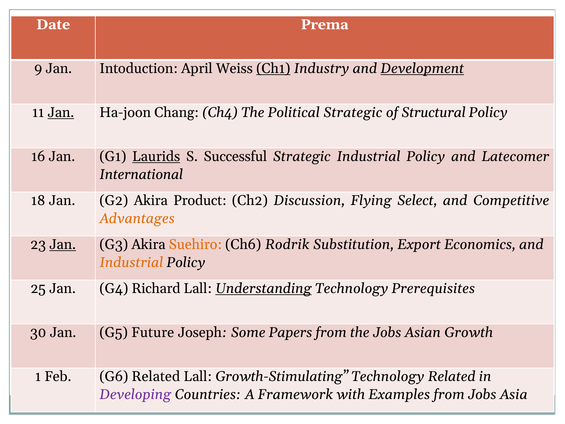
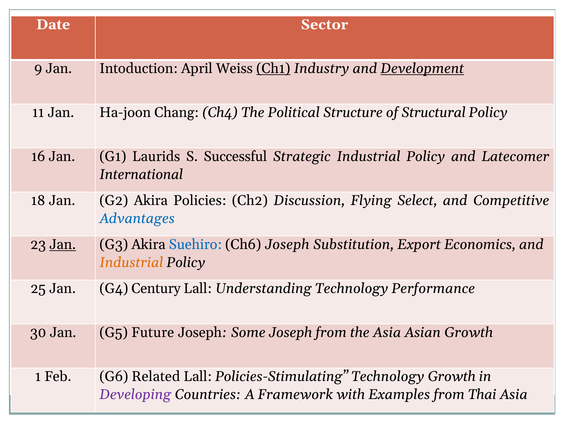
Prema: Prema -> Sector
Jan at (61, 112) underline: present -> none
Political Strategic: Strategic -> Structure
Laurids underline: present -> none
Product: Product -> Policies
Advantages colour: orange -> blue
Suehiro colour: orange -> blue
Ch6 Rodrik: Rodrik -> Joseph
Richard: Richard -> Century
Understanding underline: present -> none
Prerequisites: Prerequisites -> Performance
Some Papers: Papers -> Joseph
the Jobs: Jobs -> Asia
Growth-Stimulating: Growth-Stimulating -> Policies-Stimulating
Technology Related: Related -> Growth
from Jobs: Jobs -> Thai
